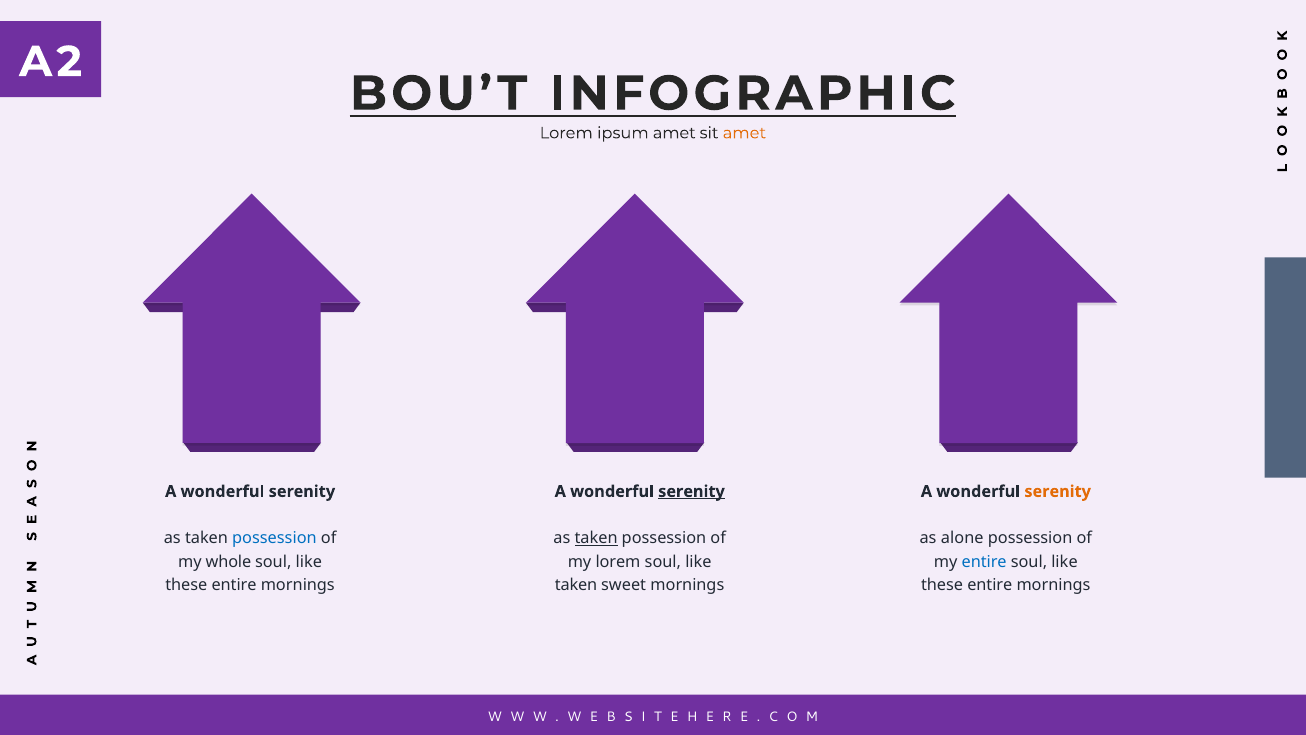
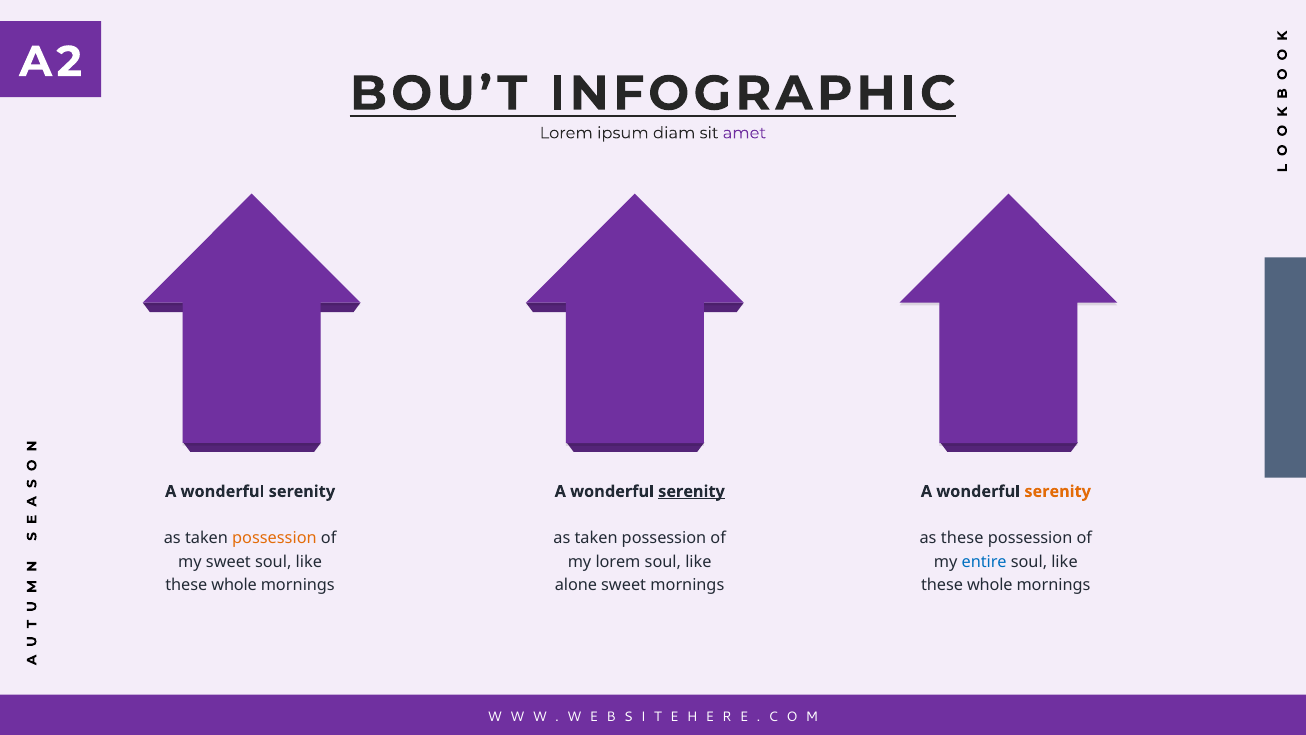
ipsum amet: amet -> diam
amet at (744, 133) colour: orange -> purple
possession at (274, 538) colour: blue -> orange
taken at (596, 538) underline: present -> none
as alone: alone -> these
my whole: whole -> sweet
entire at (234, 585): entire -> whole
taken at (576, 585): taken -> alone
entire at (990, 585): entire -> whole
